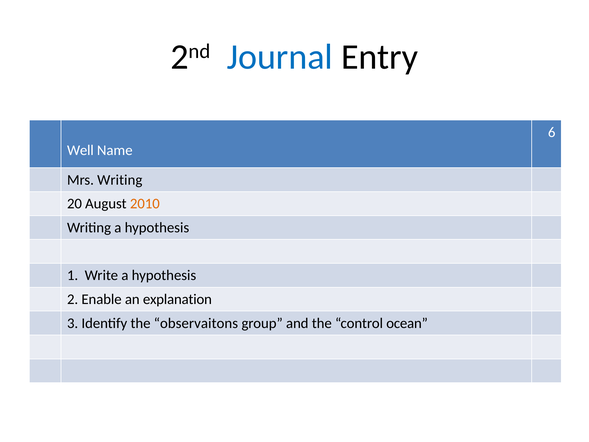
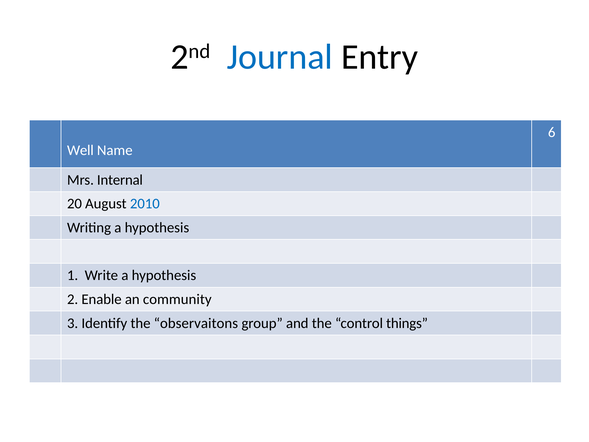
Mrs Writing: Writing -> Internal
2010 colour: orange -> blue
explanation: explanation -> community
ocean: ocean -> things
